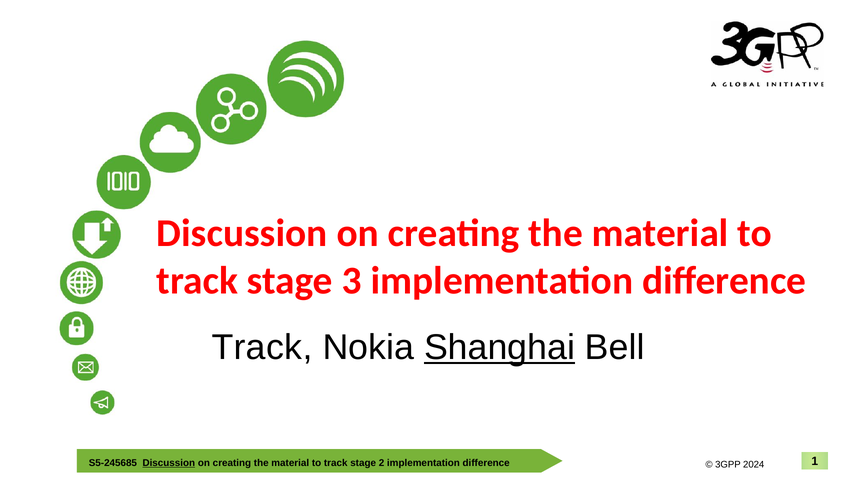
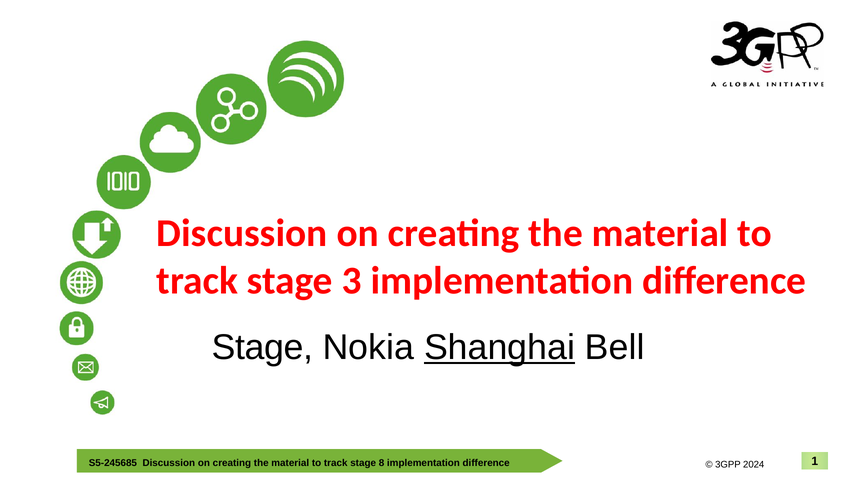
Track at (262, 348): Track -> Stage
Discussion at (169, 463) underline: present -> none
2: 2 -> 8
